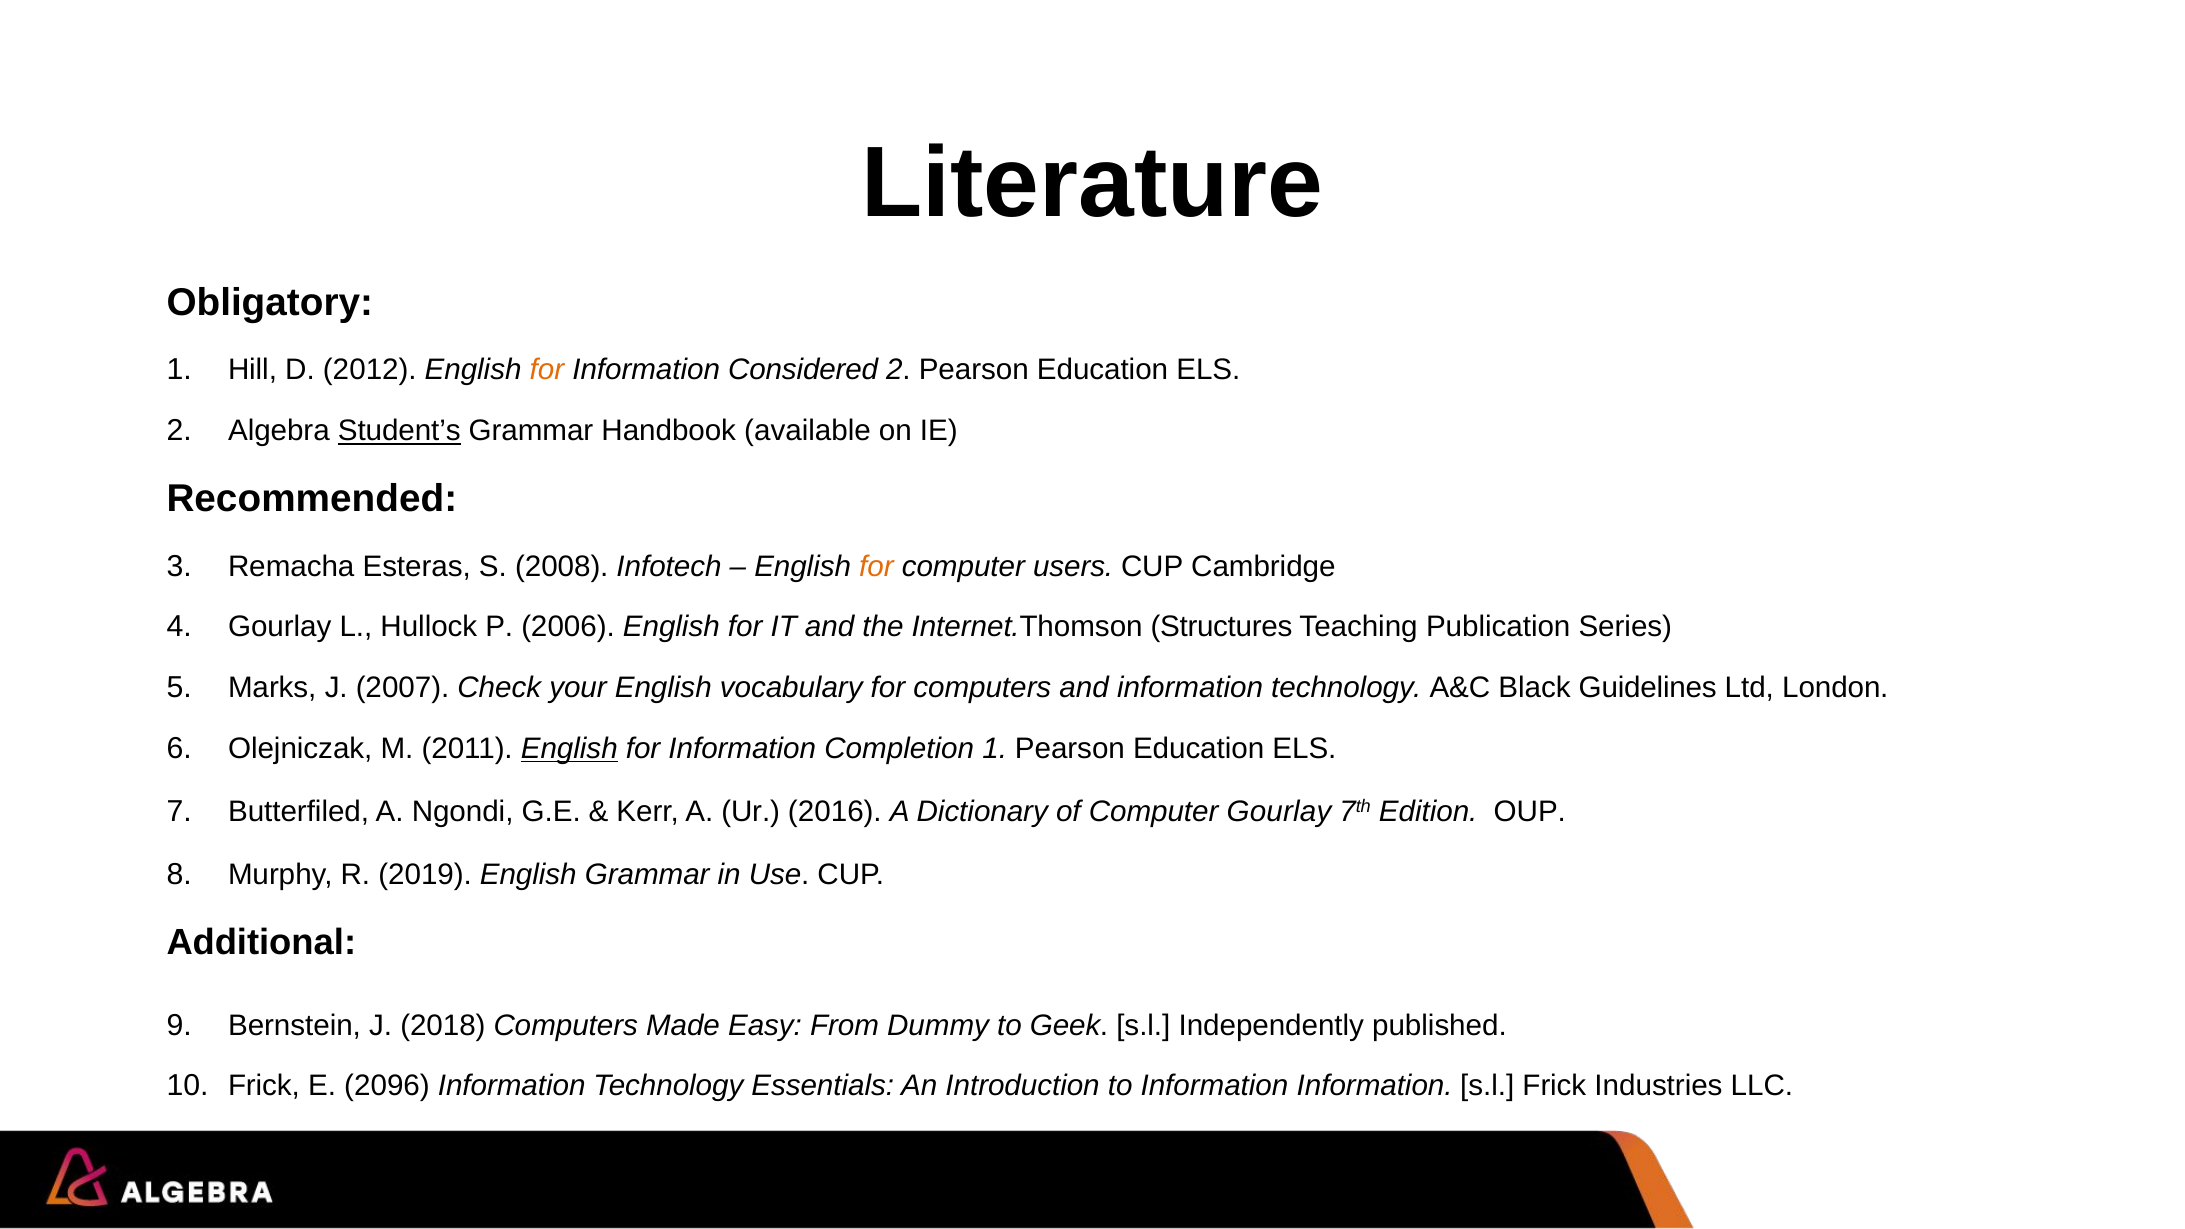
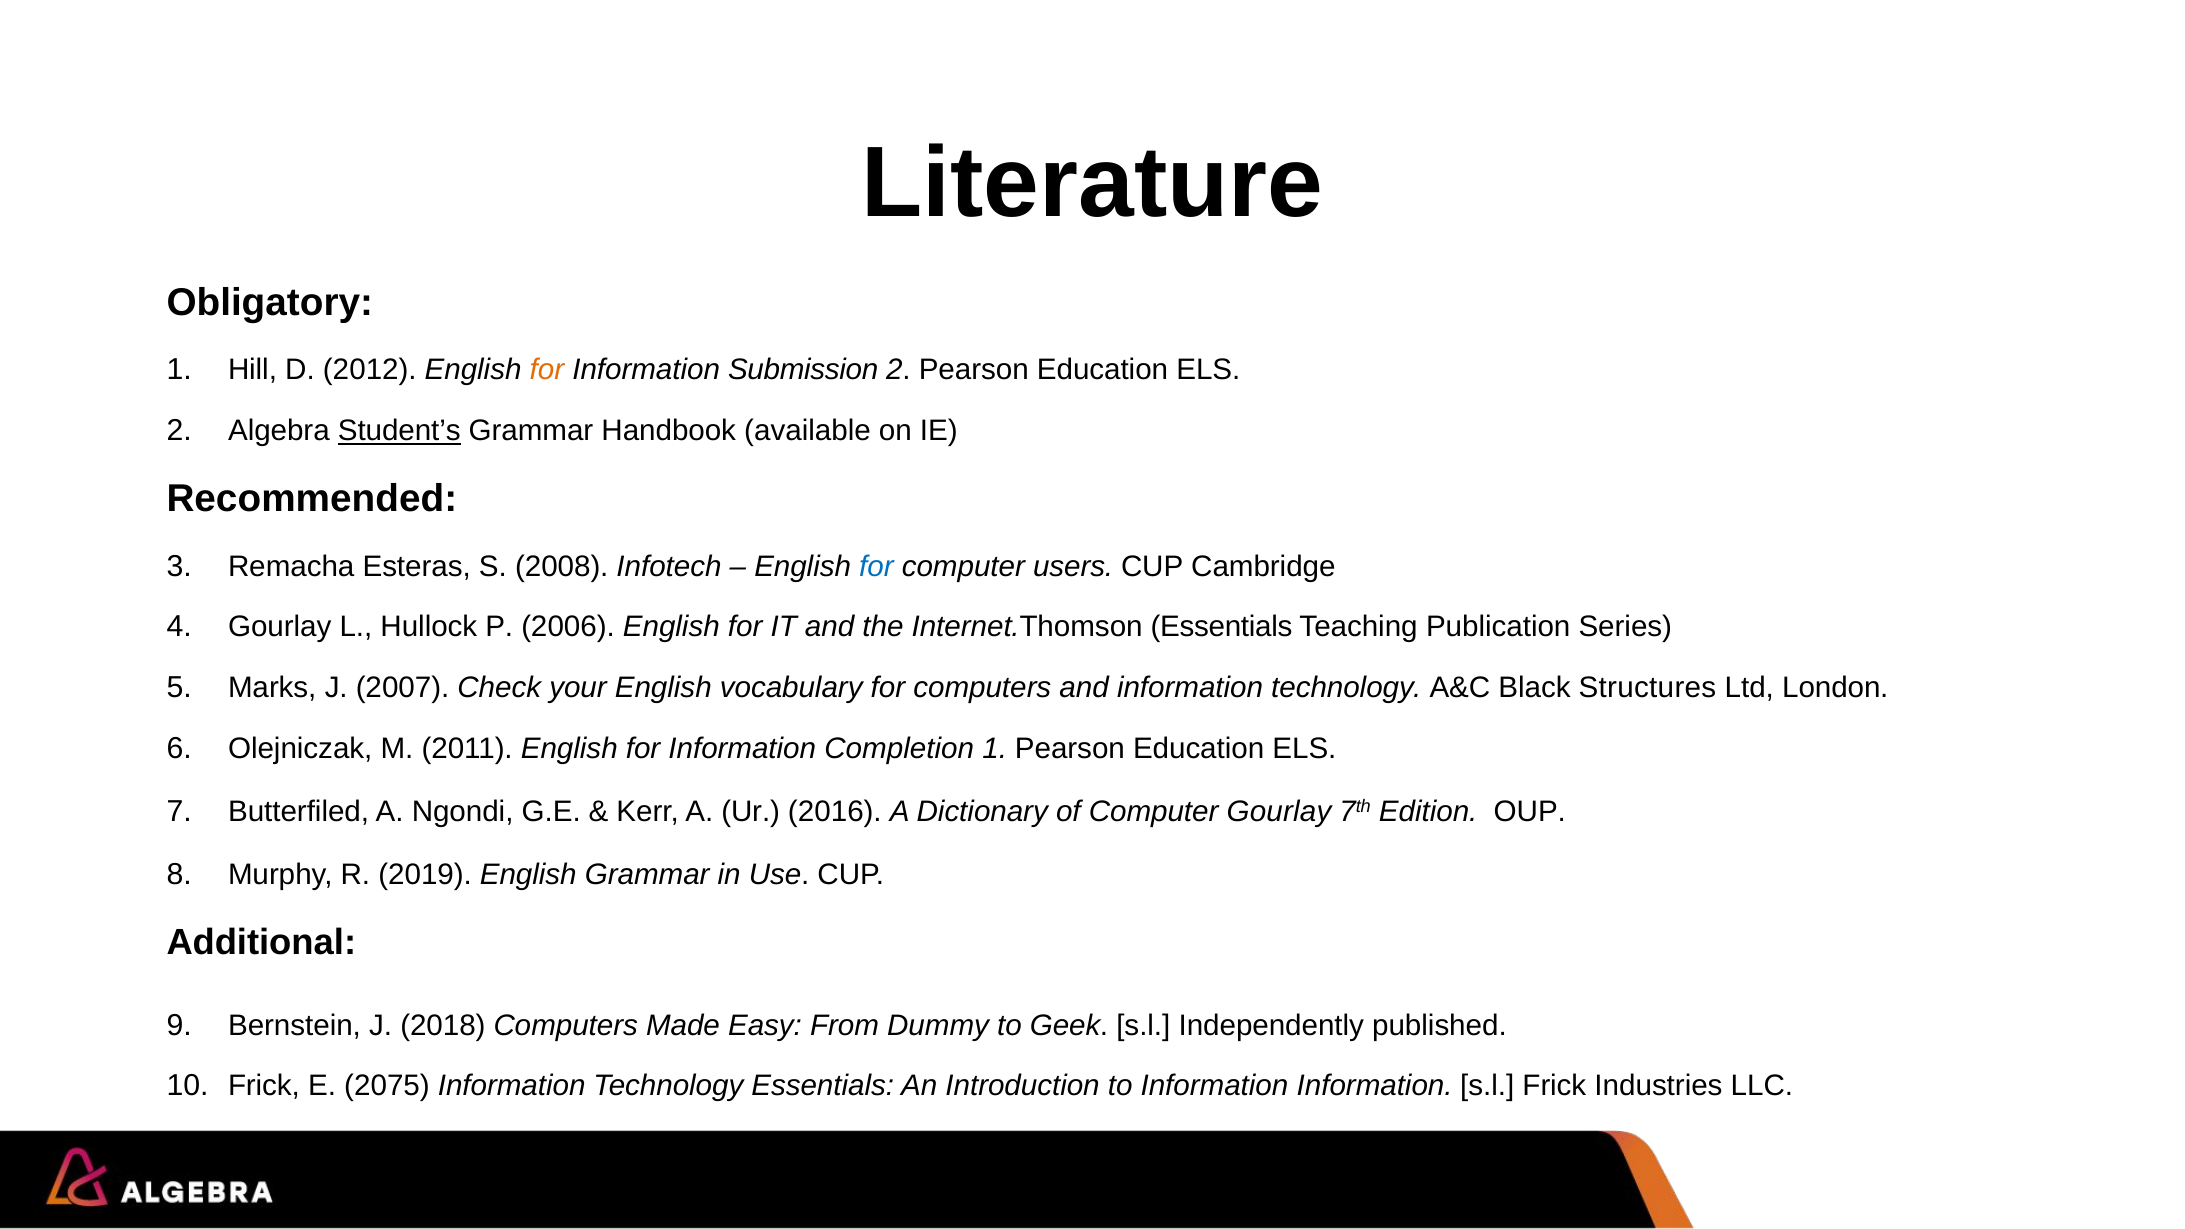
Considered: Considered -> Submission
for at (876, 566) colour: orange -> blue
Internet.Thomson Structures: Structures -> Essentials
Guidelines: Guidelines -> Structures
English at (569, 749) underline: present -> none
2096: 2096 -> 2075
